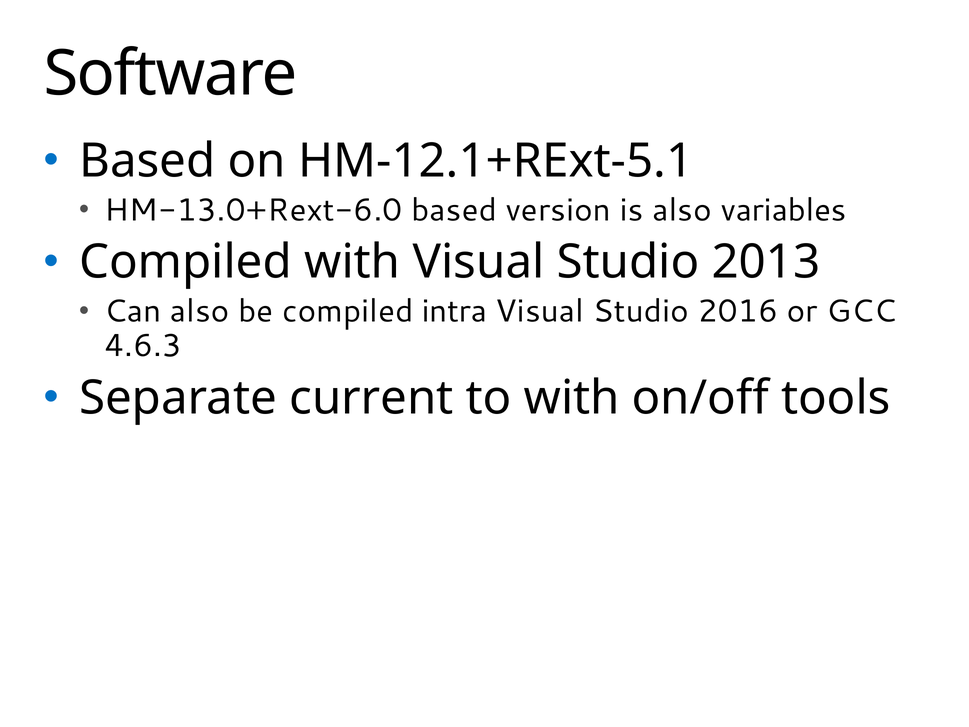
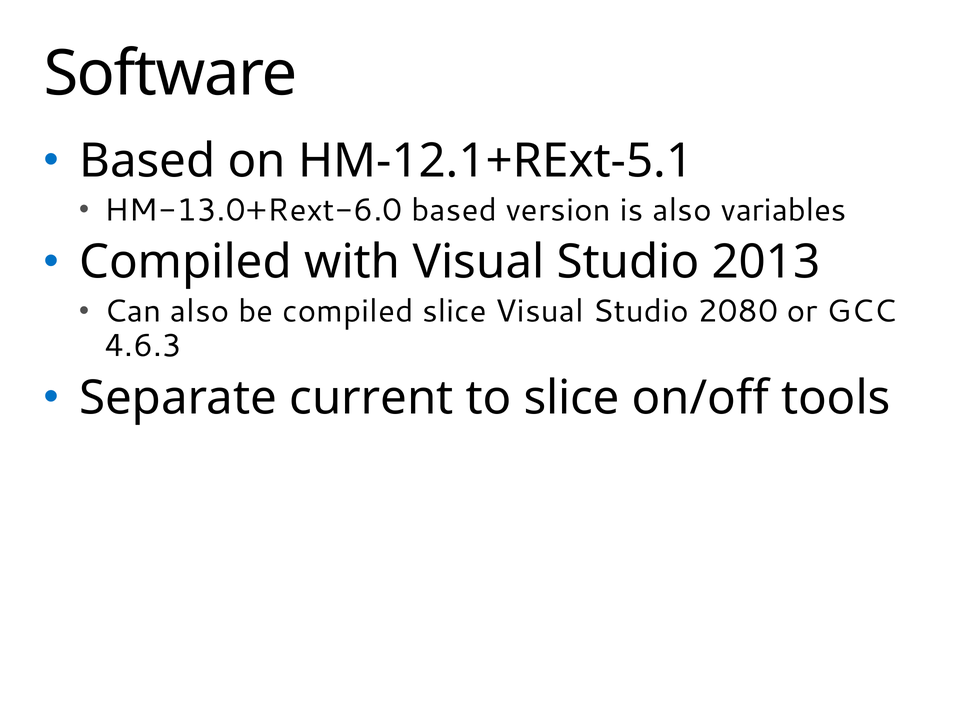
compiled intra: intra -> slice
2016: 2016 -> 2080
to with: with -> slice
